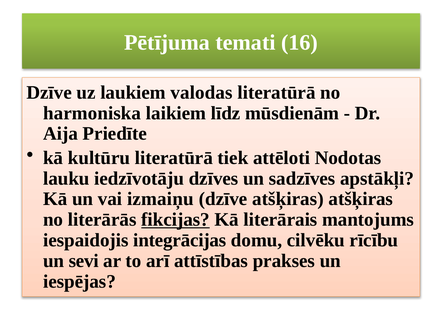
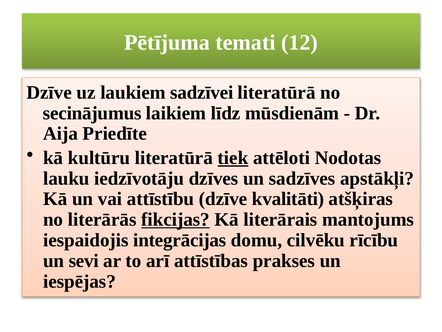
16: 16 -> 12
valodas: valodas -> sadzīvei
harmoniska: harmoniska -> secinājumus
tiek underline: none -> present
izmaiņu: izmaiņu -> attīstību
dzīve atšķiras: atšķiras -> kvalitāti
